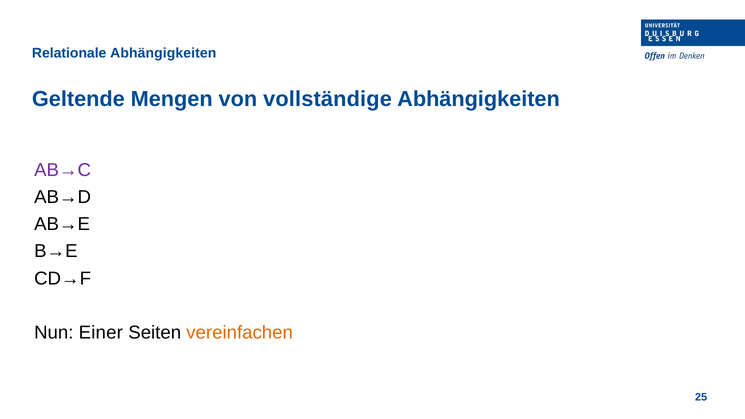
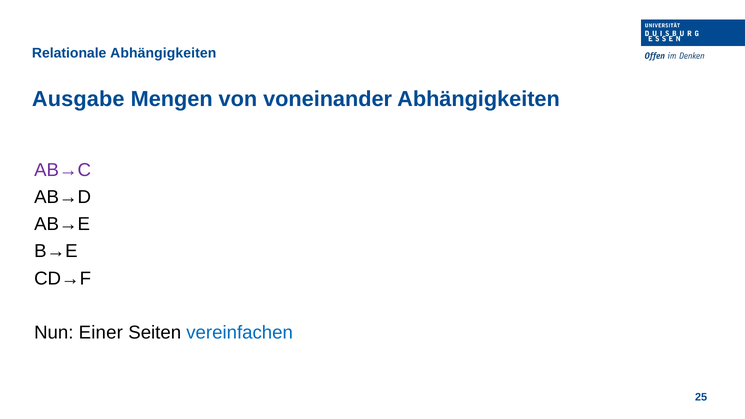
Geltende: Geltende -> Ausgabe
vollständige: vollständige -> voneinander
vereinfachen colour: orange -> blue
